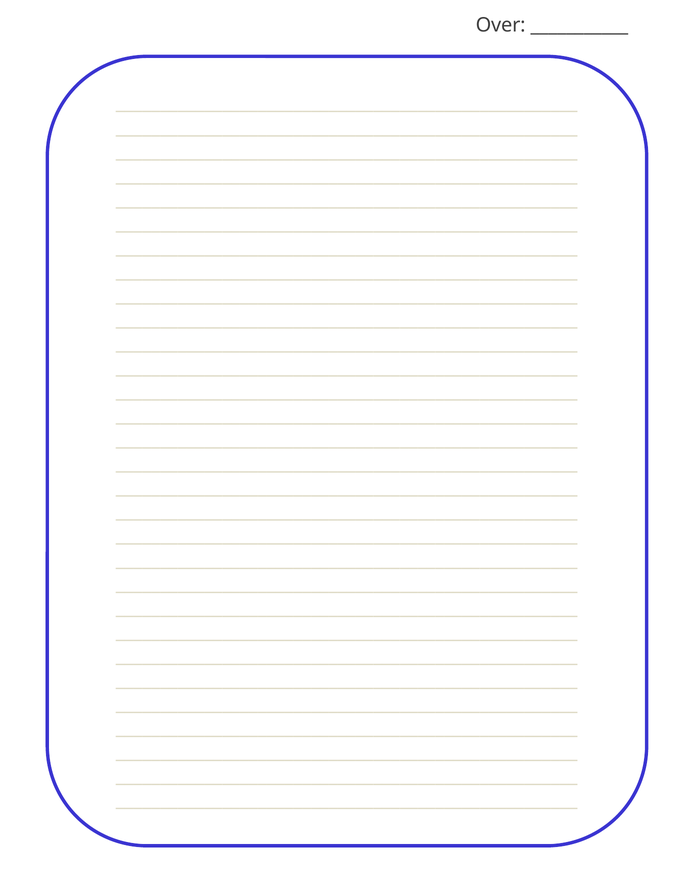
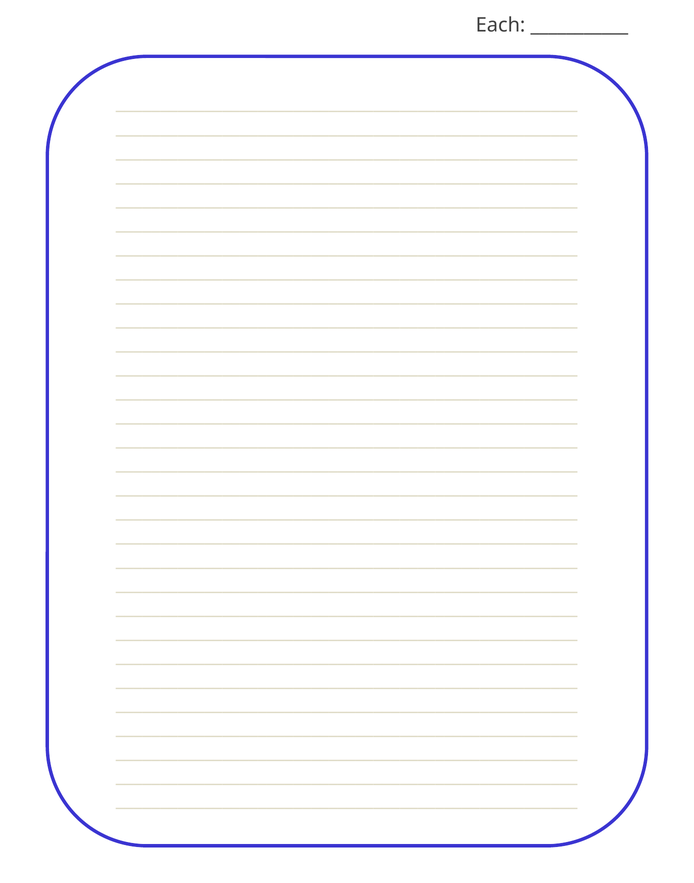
Over: Over -> Each
